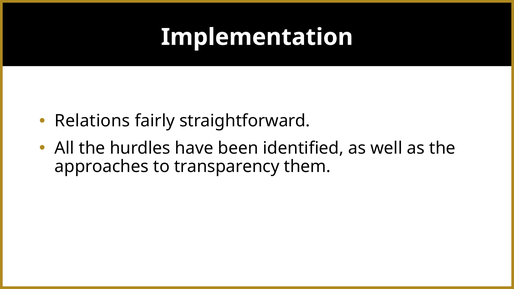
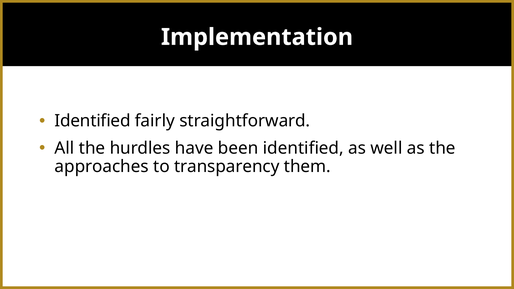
Relations at (92, 121): Relations -> Identified
